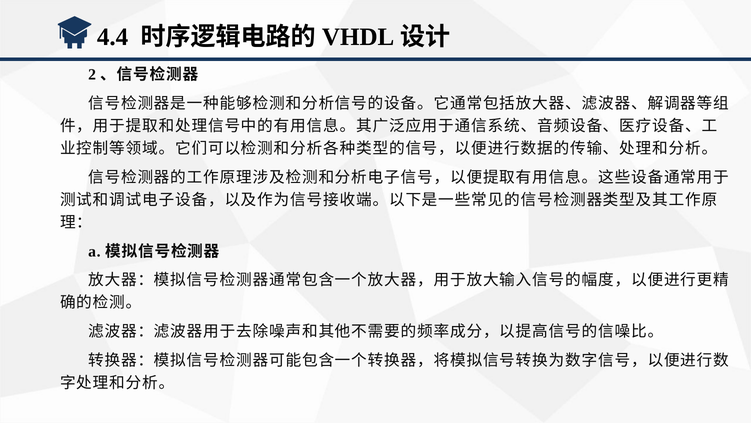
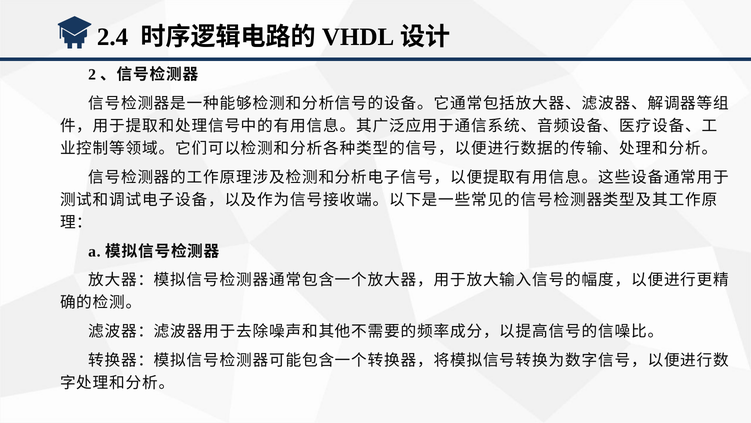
4.4: 4.4 -> 2.4
